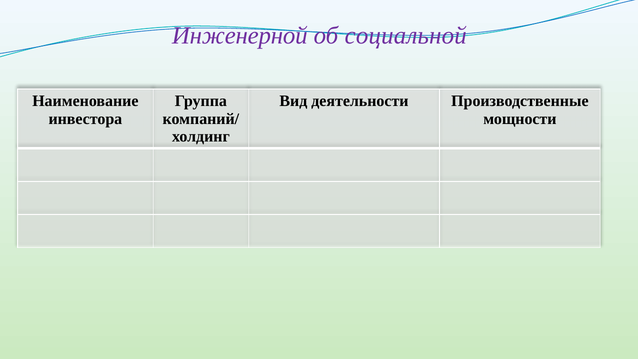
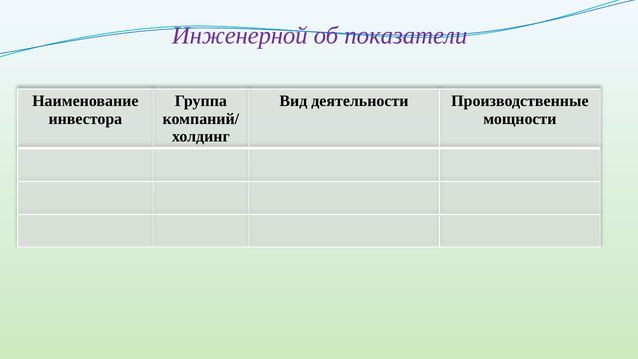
социальной: социальной -> показатели
